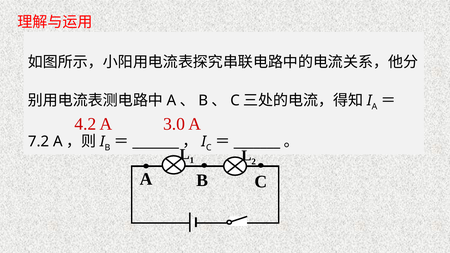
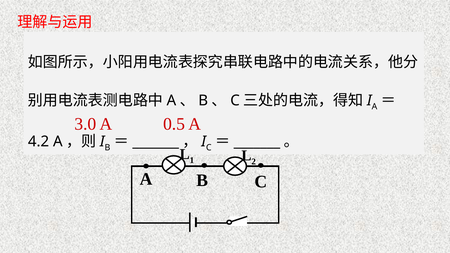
4.2: 4.2 -> 3.0
3.0: 3.0 -> 0.5
7.2: 7.2 -> 4.2
